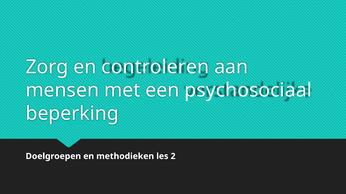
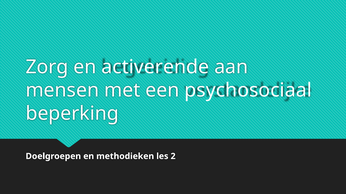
controleren: controleren -> activerende
